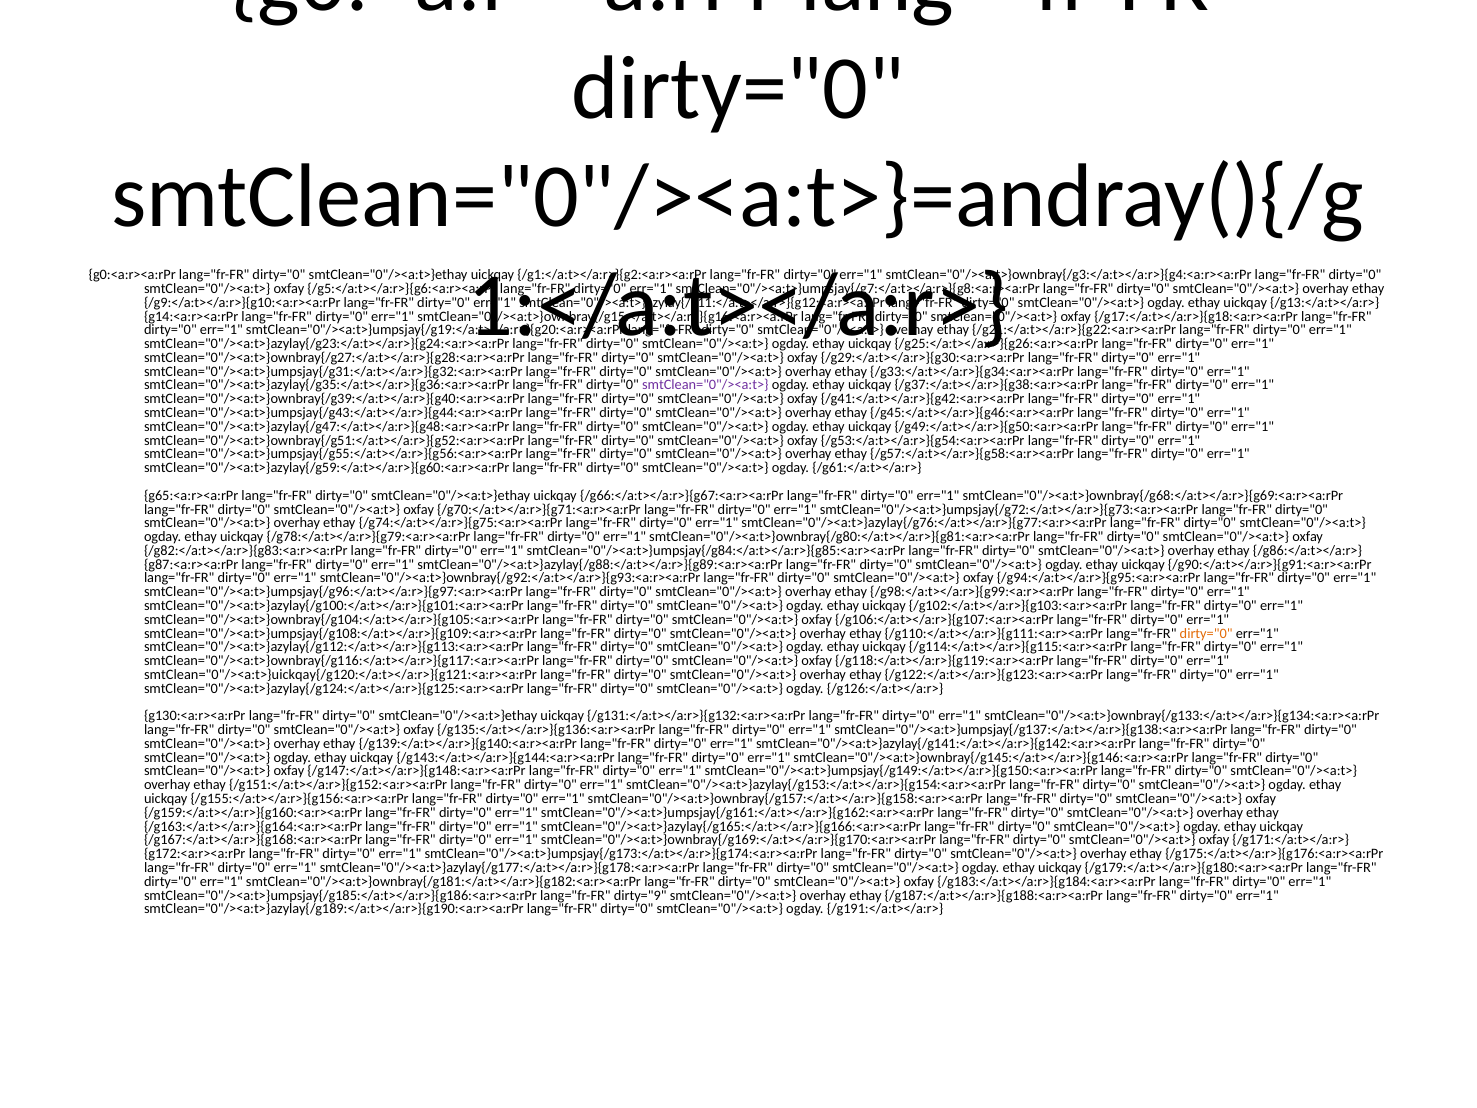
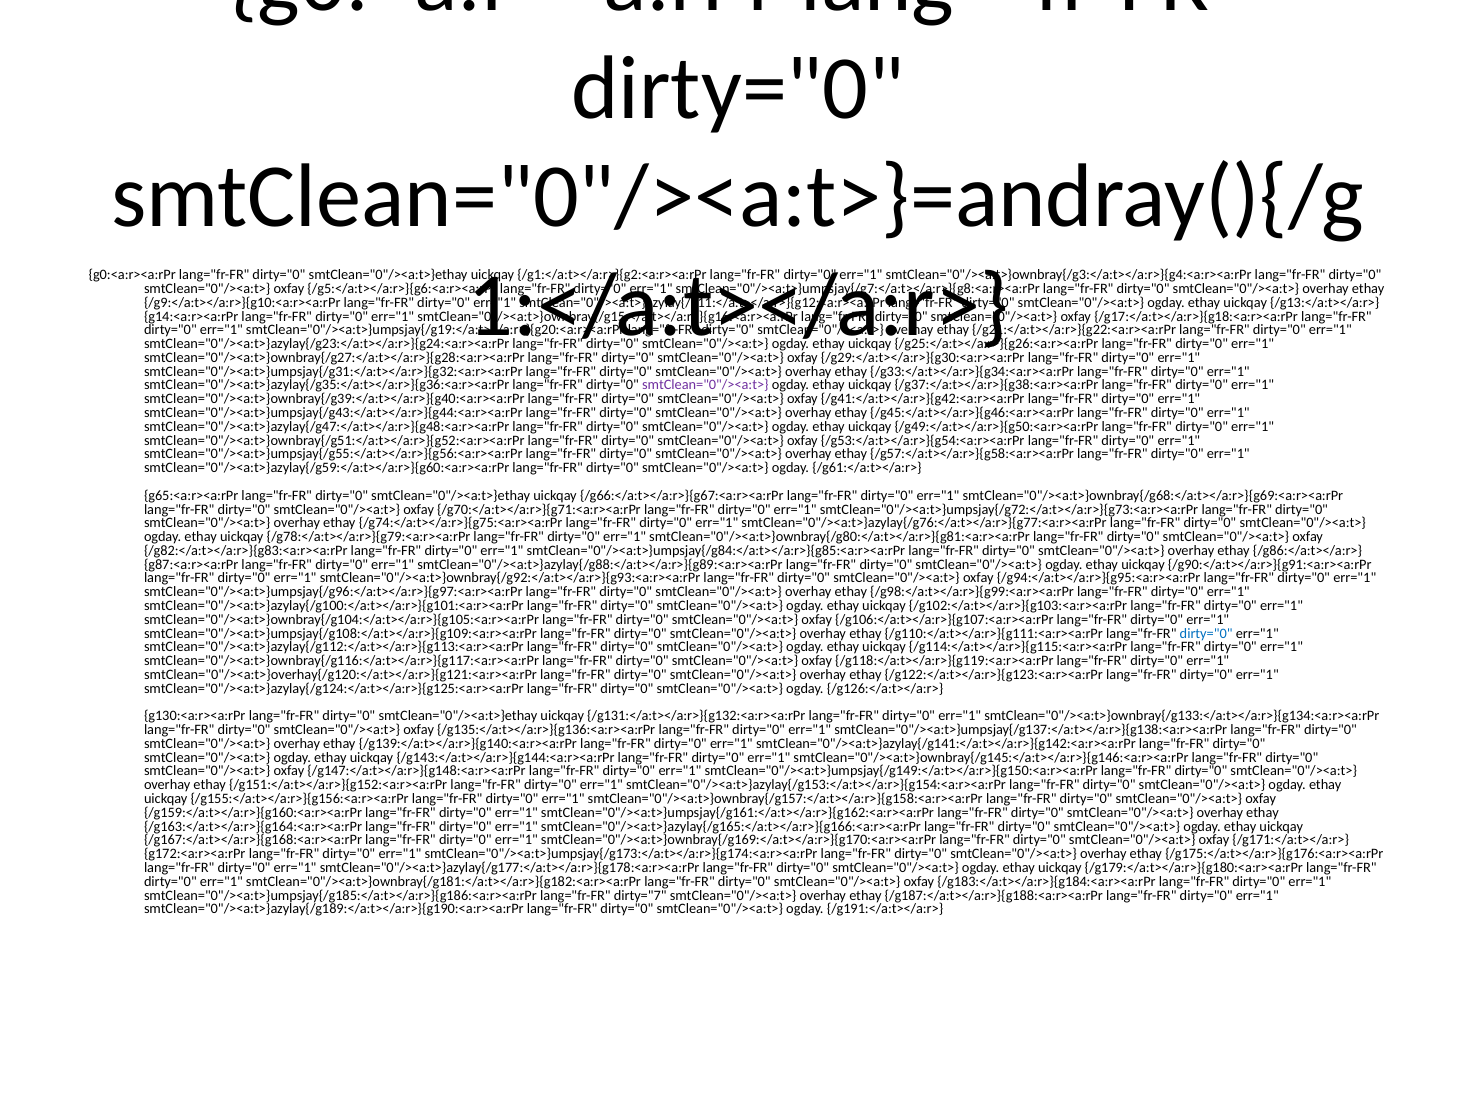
dirty="0 at (1206, 633) colour: orange -> blue
smtClean="0"/><a:t>}uickqay{/g120:</a:t></a:r>}{g121:<a:r><a:rPr: smtClean="0"/><a:t>}uickqay{/g120:</a:t></a:r>}{g121:<a:r><a:rPr -> smtClean="0"/><a:t>}overhay{/g120:</a:t></a:r>}{g121:<a:r><a:rPr
dirty="9: dirty="9 -> dirty="7
